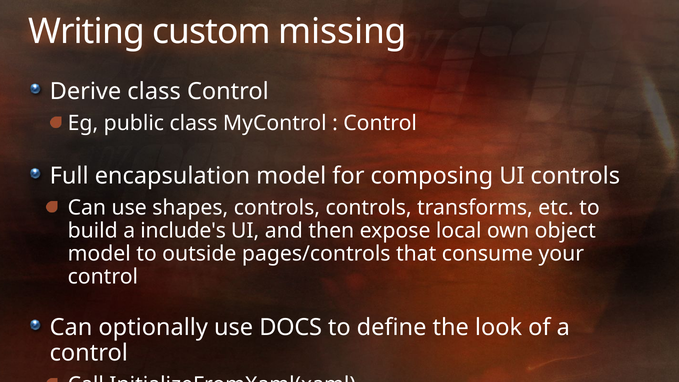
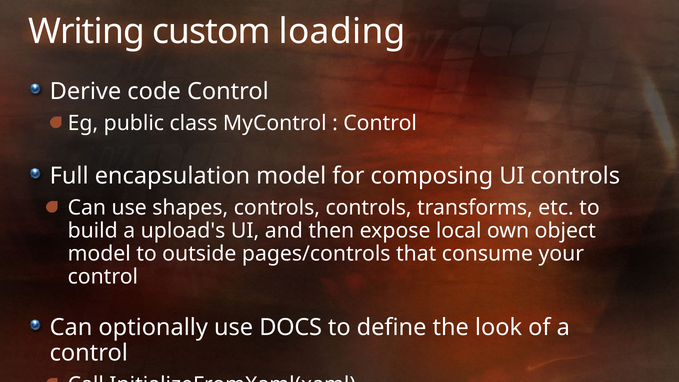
missing: missing -> loading
Derive class: class -> code
include's: include's -> upload's
